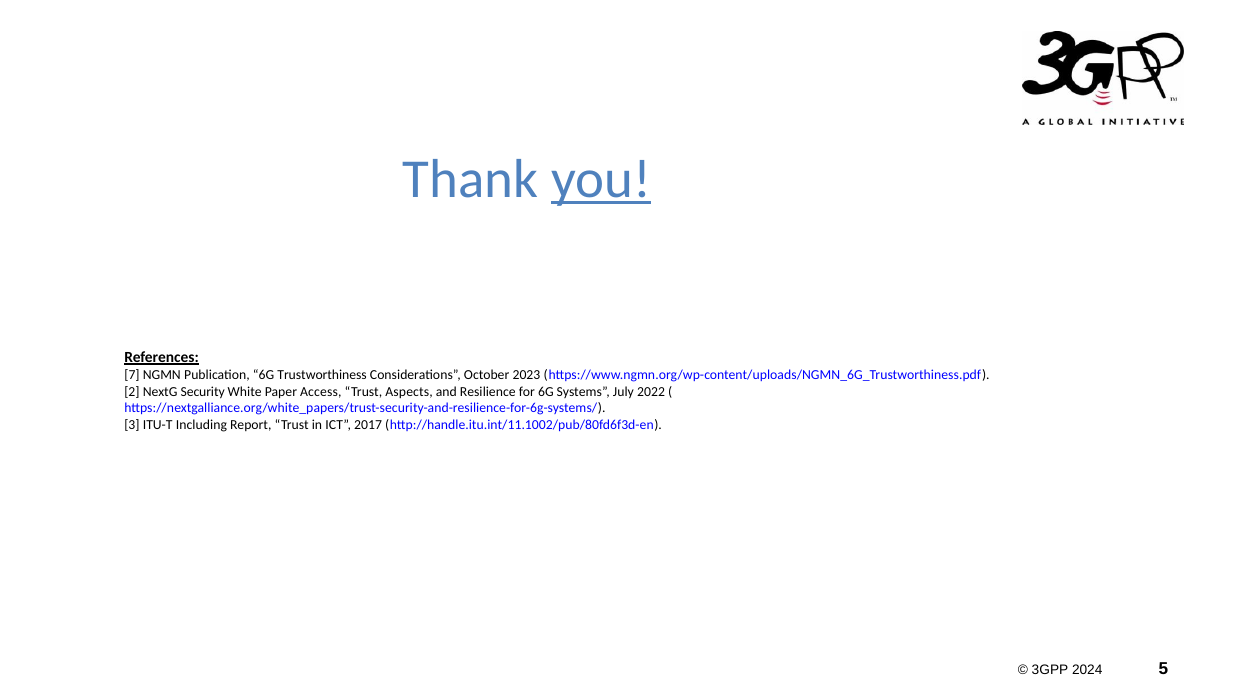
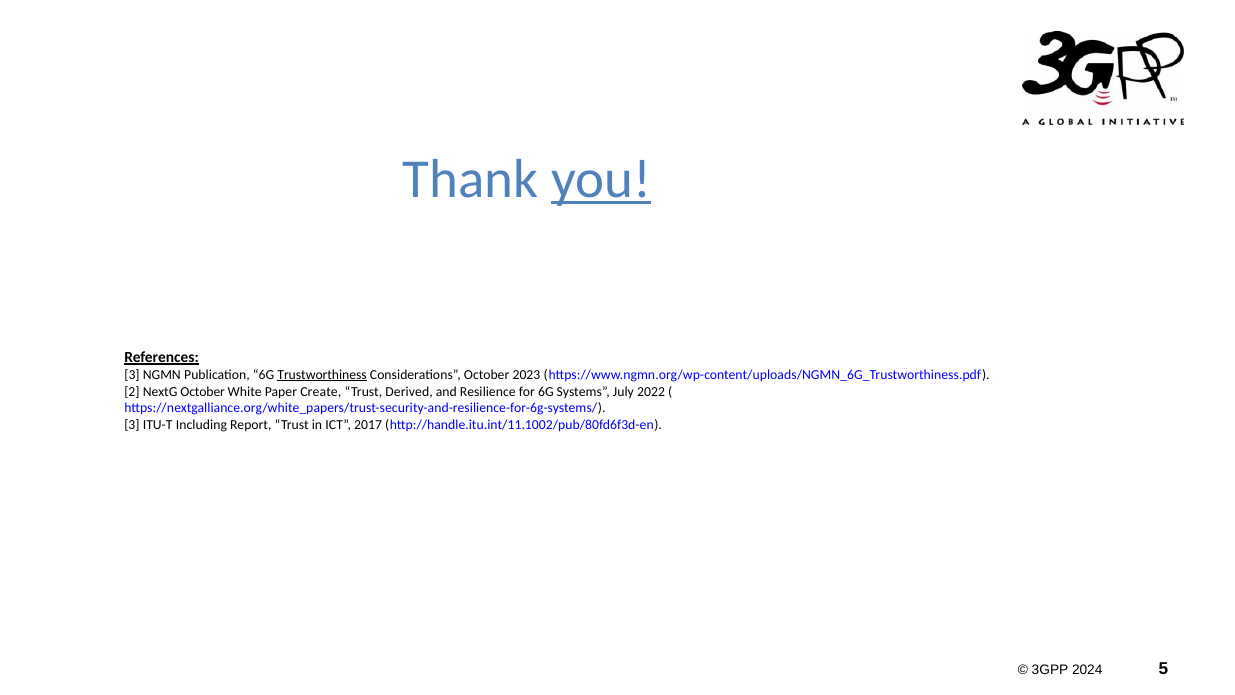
7 at (132, 374): 7 -> 3
Trustworthiness underline: none -> present
NextG Security: Security -> October
Access: Access -> Create
Aspects: Aspects -> Derived
